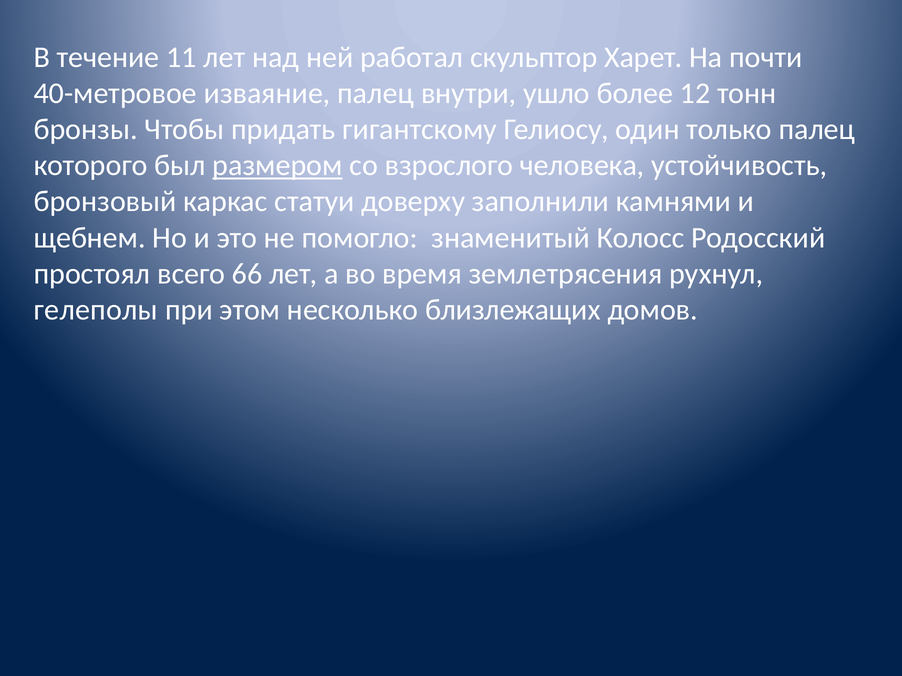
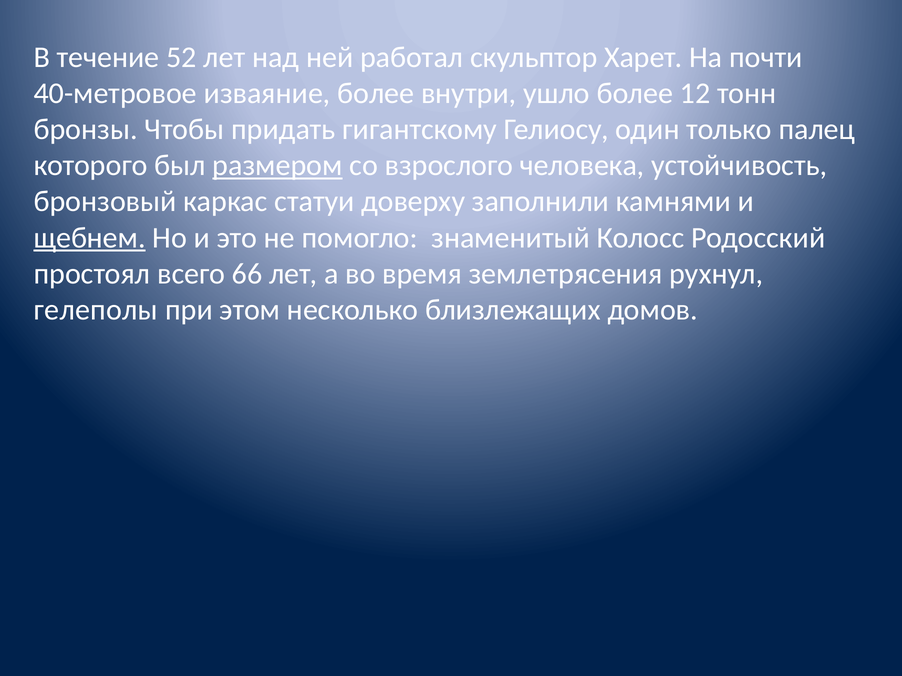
11: 11 -> 52
изваяние палец: палец -> более
щебнем underline: none -> present
